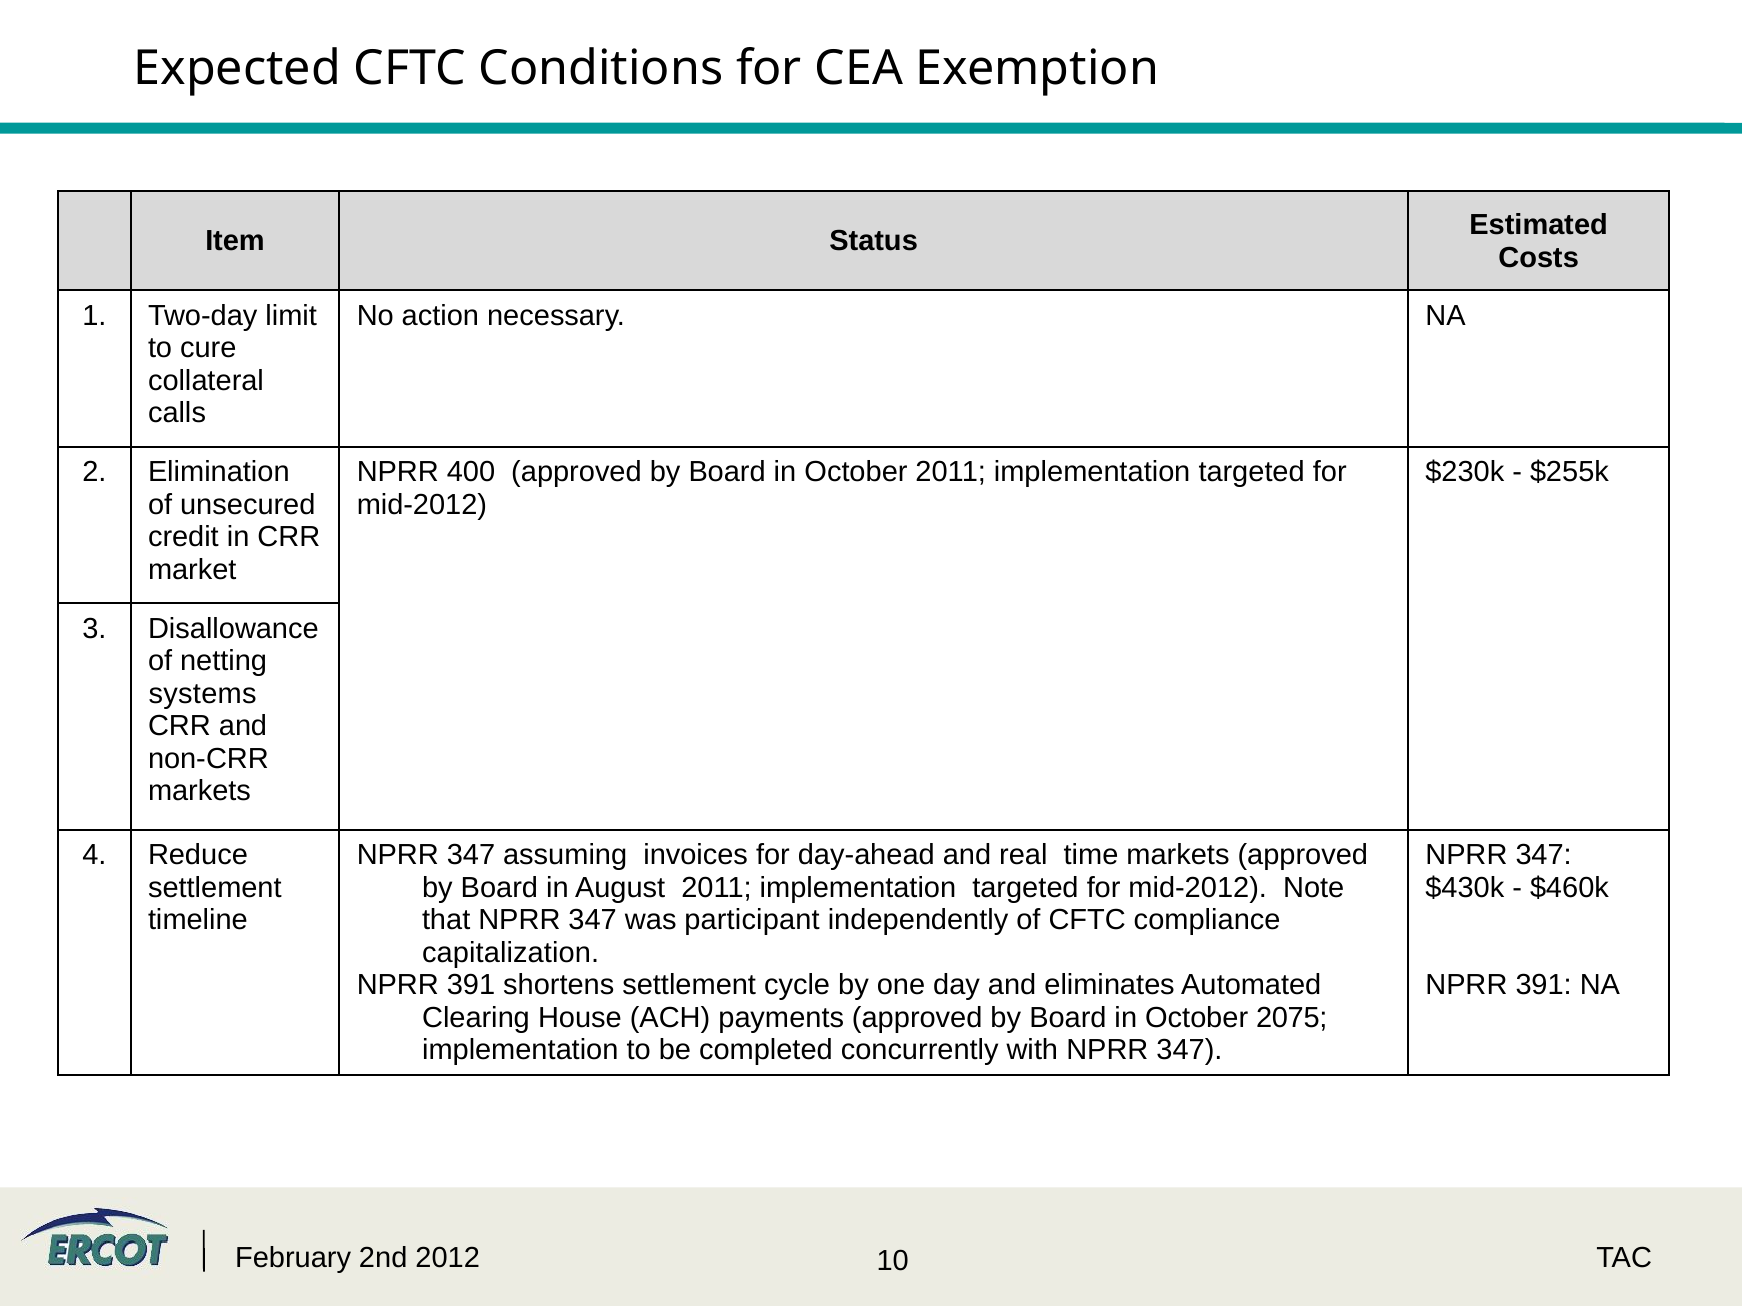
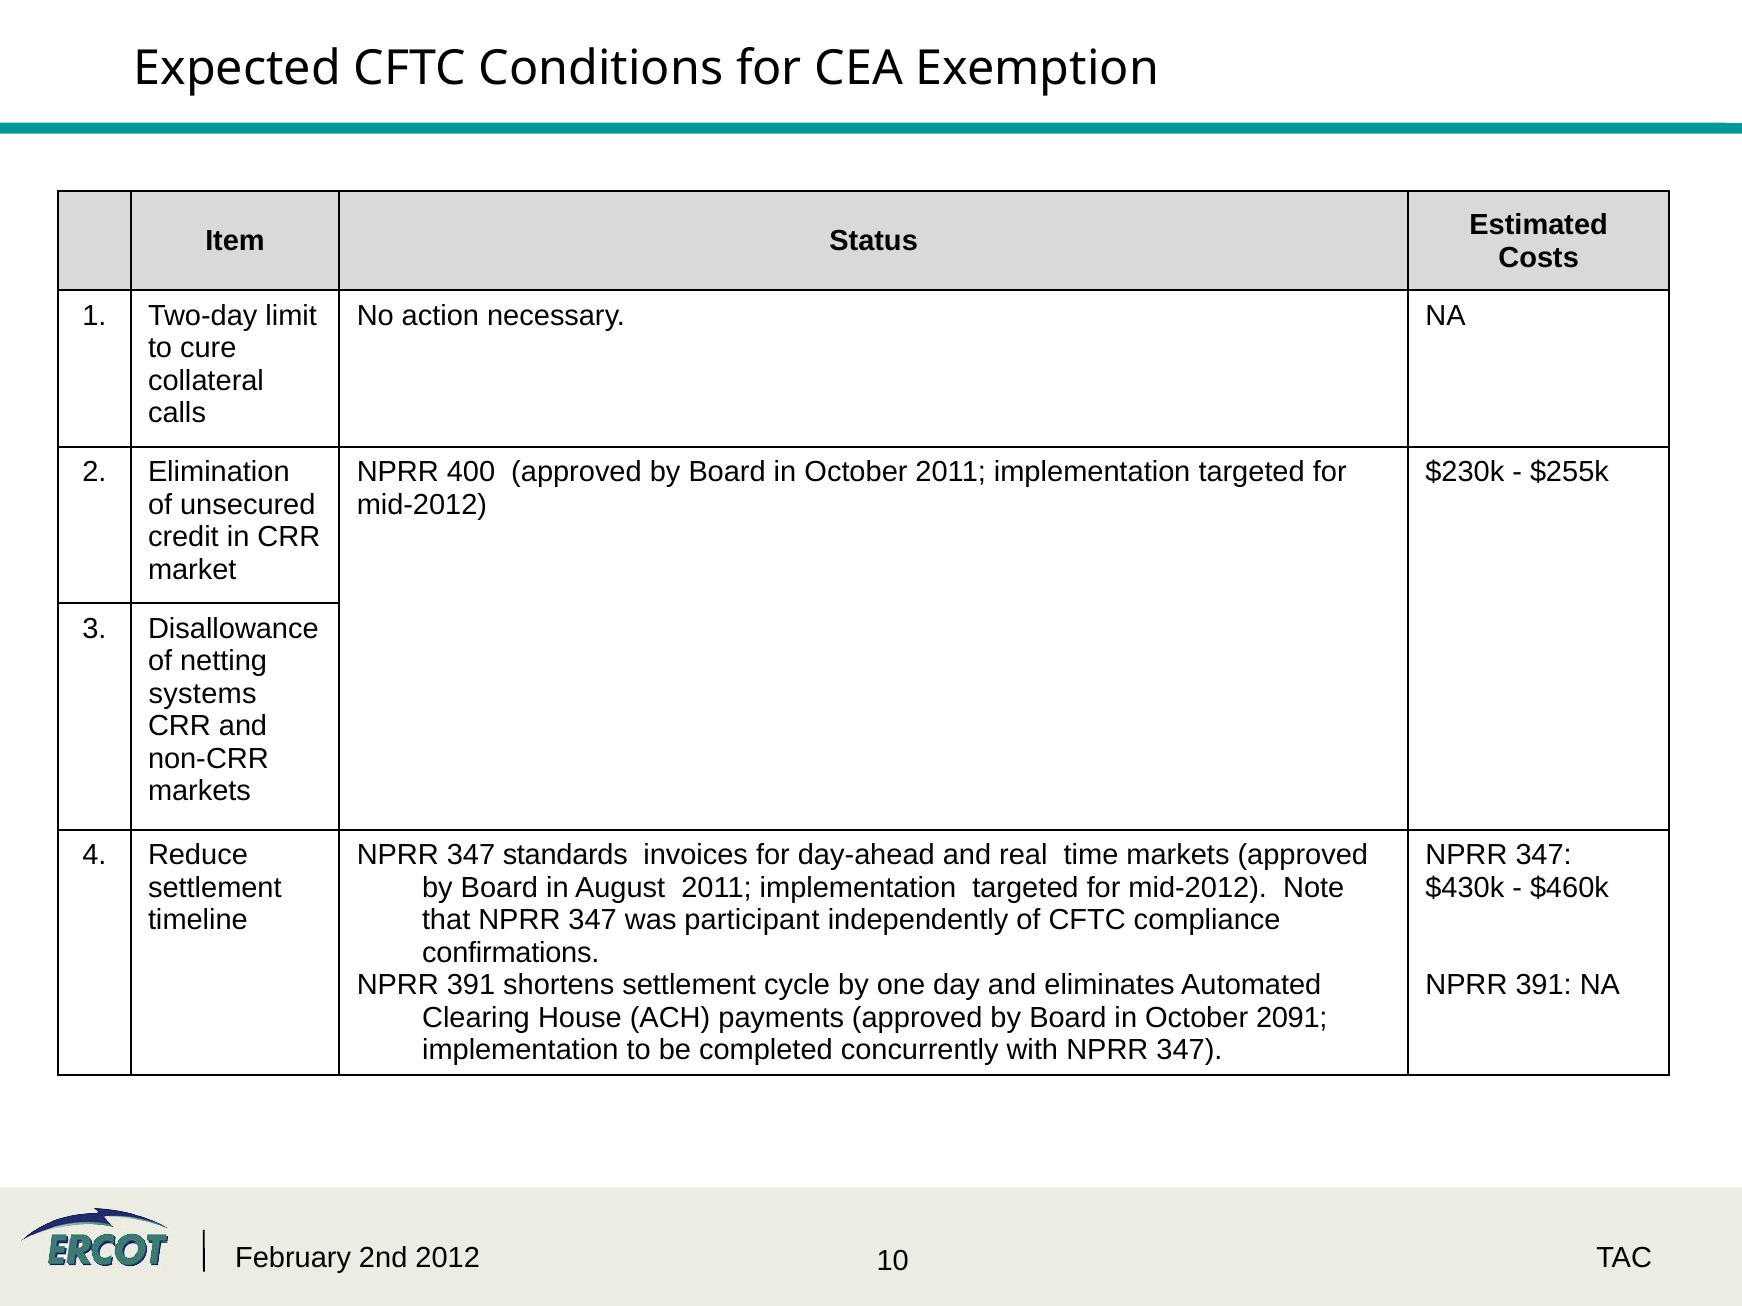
assuming: assuming -> standards
capitalization: capitalization -> confirmations
2075: 2075 -> 2091
